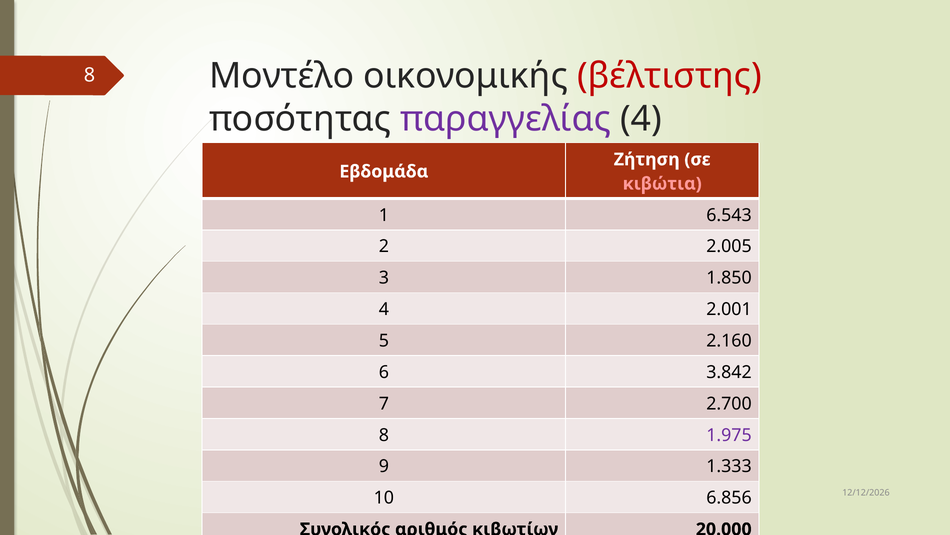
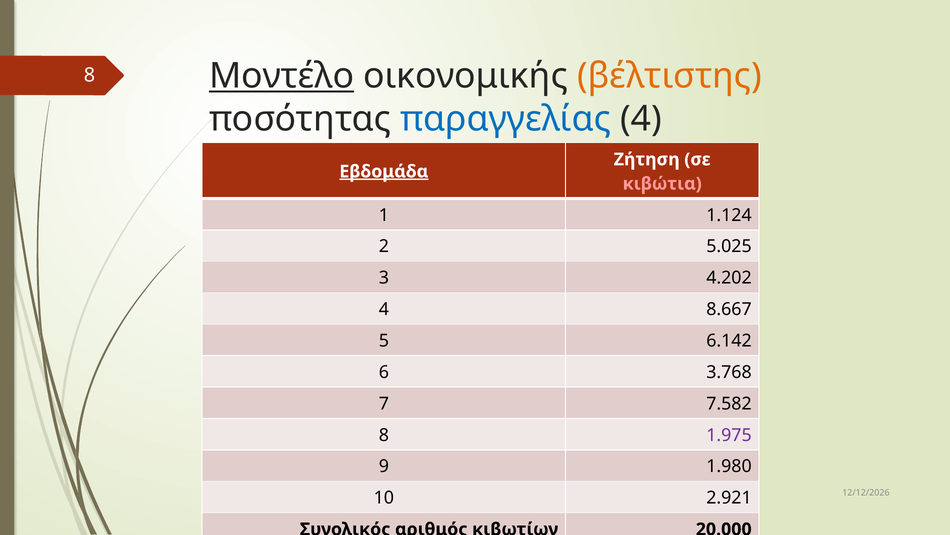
Μοντέλο underline: none -> present
βέλτιστης colour: red -> orange
παραγγελίας colour: purple -> blue
Εβδομάδα at (384, 171) underline: none -> present
6.543: 6.543 -> 1.124
2.005: 2.005 -> 5.025
1.850: 1.850 -> 4.202
2.001: 2.001 -> 8.667
2.160: 2.160 -> 6.142
3.842: 3.842 -> 3.768
2.700: 2.700 -> 7.582
1.333: 1.333 -> 1.980
6.856: 6.856 -> 2.921
